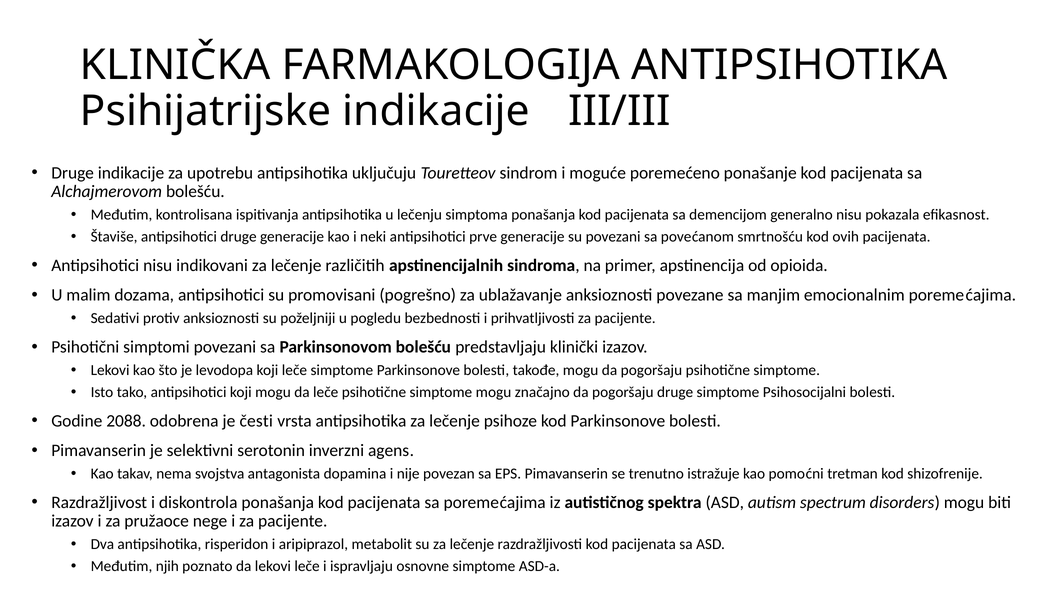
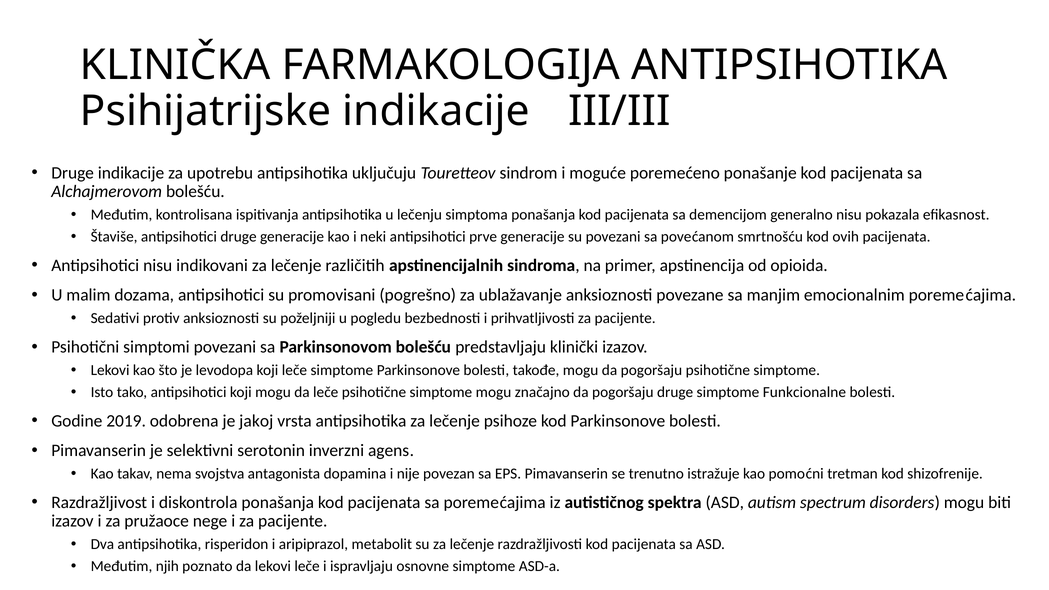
Psihosocijalni: Psihosocijalni -> Funkcionalne
2088: 2088 -> 2019
česti: česti -> jakoj
